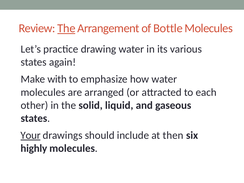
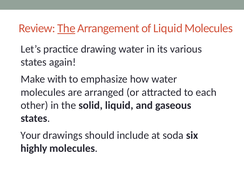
of Bottle: Bottle -> Liquid
Your underline: present -> none
then: then -> soda
